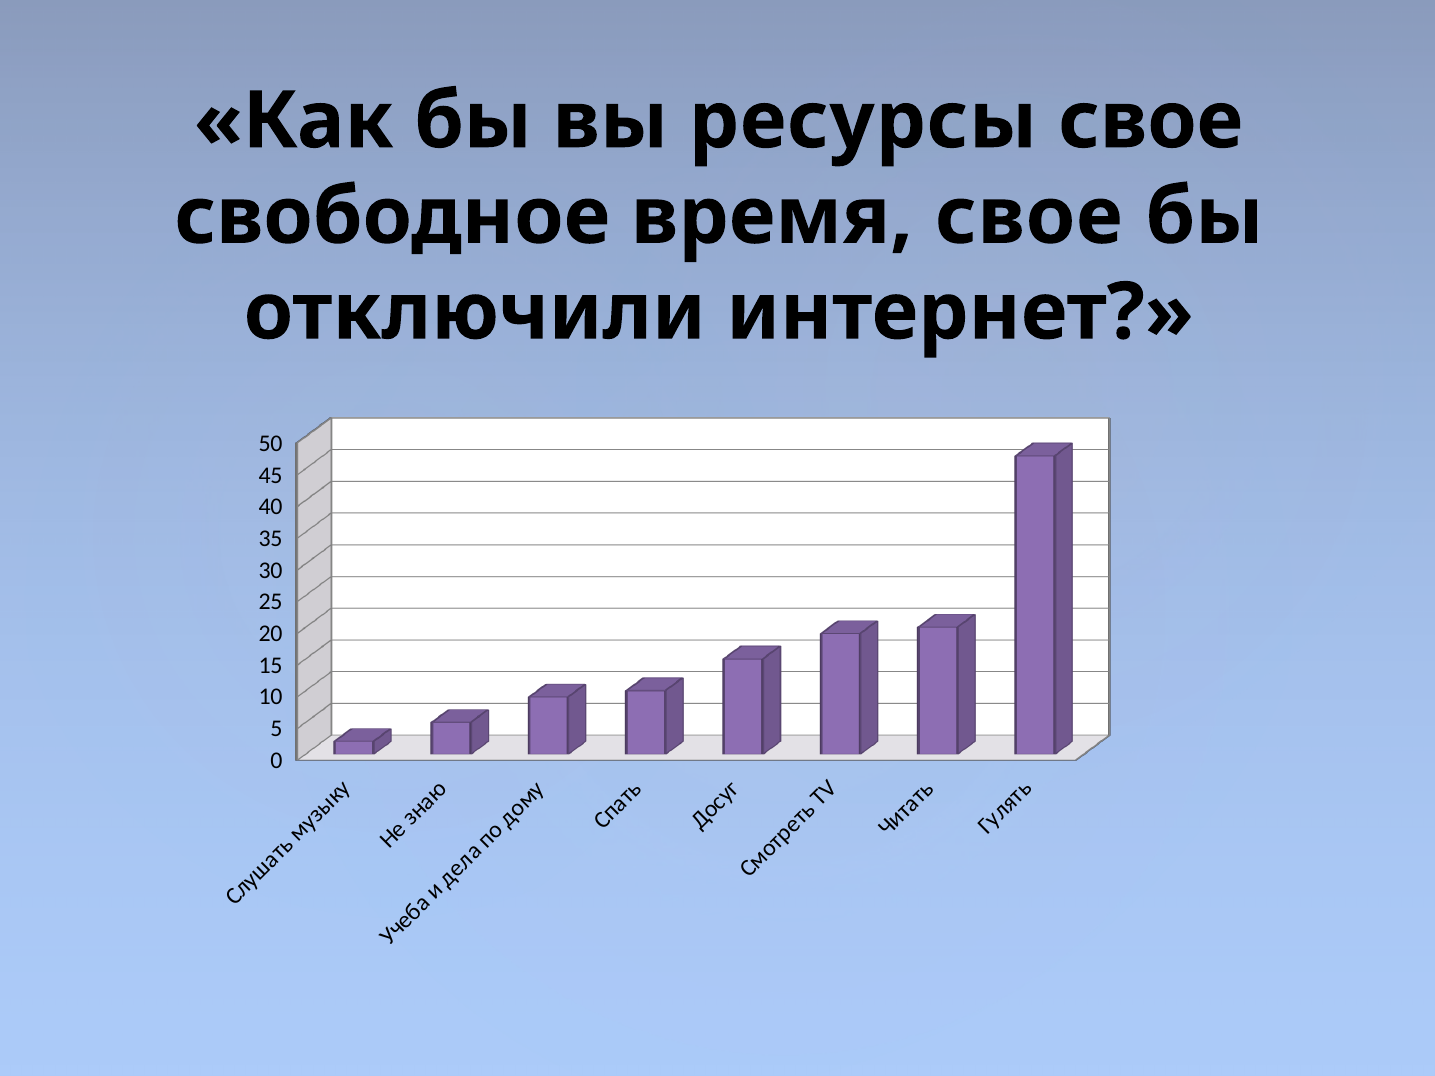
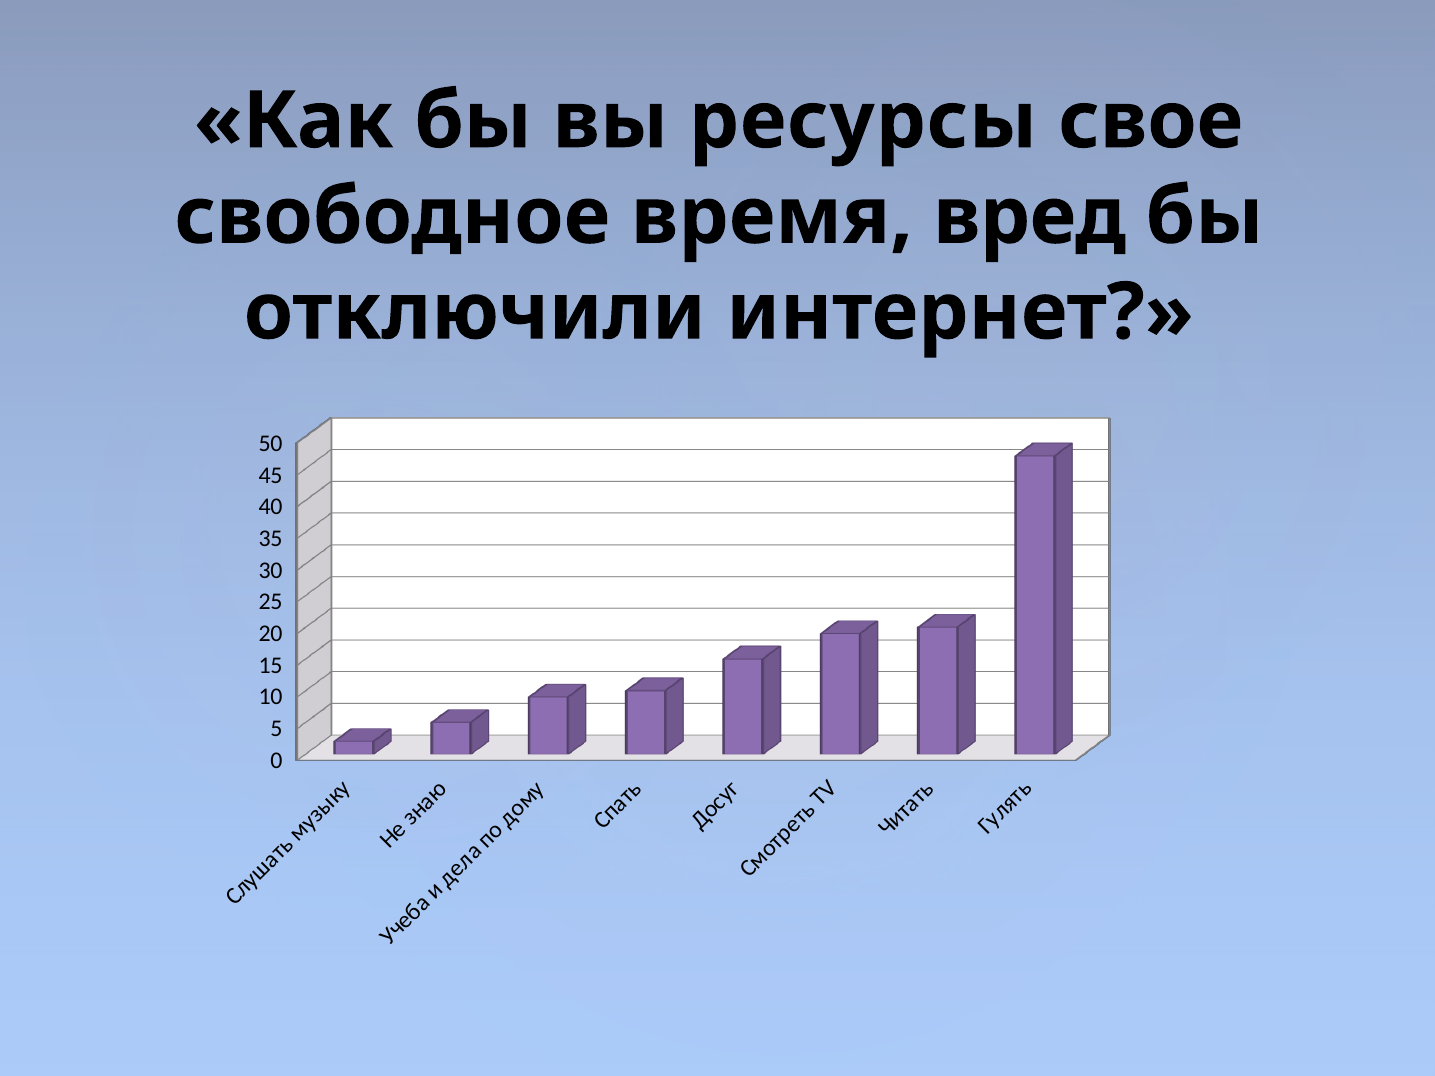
время свое: свое -> вред
